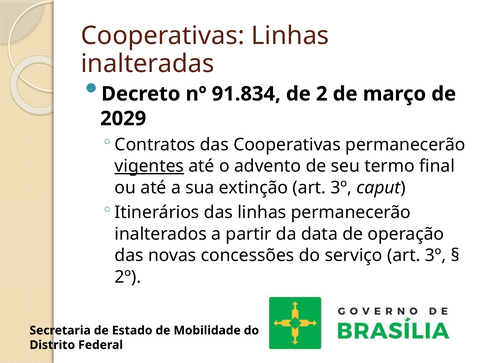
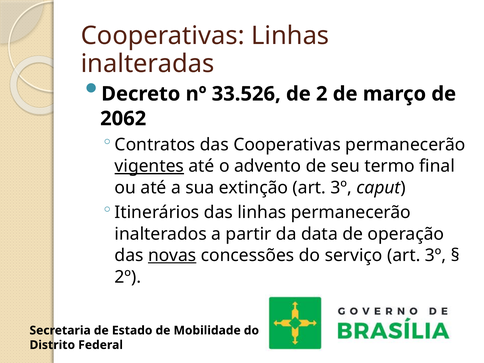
91.834: 91.834 -> 33.526
2029: 2029 -> 2062
novas underline: none -> present
